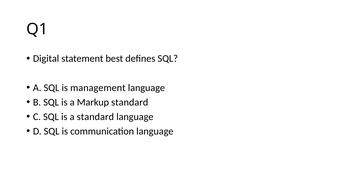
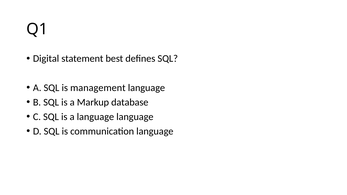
Markup standard: standard -> database
a standard: standard -> language
